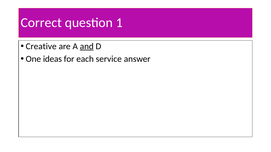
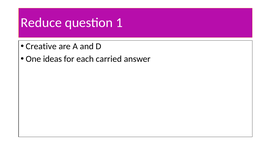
Correct: Correct -> Reduce
and underline: present -> none
service: service -> carried
